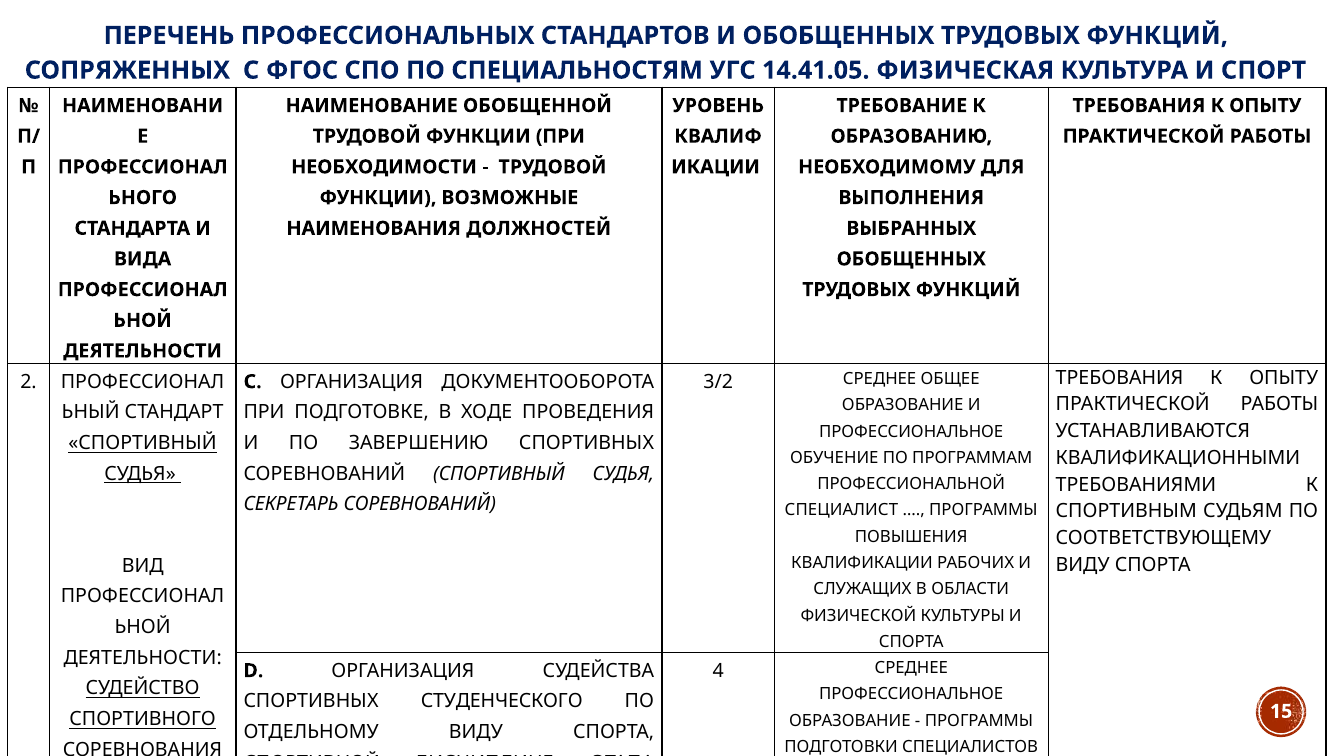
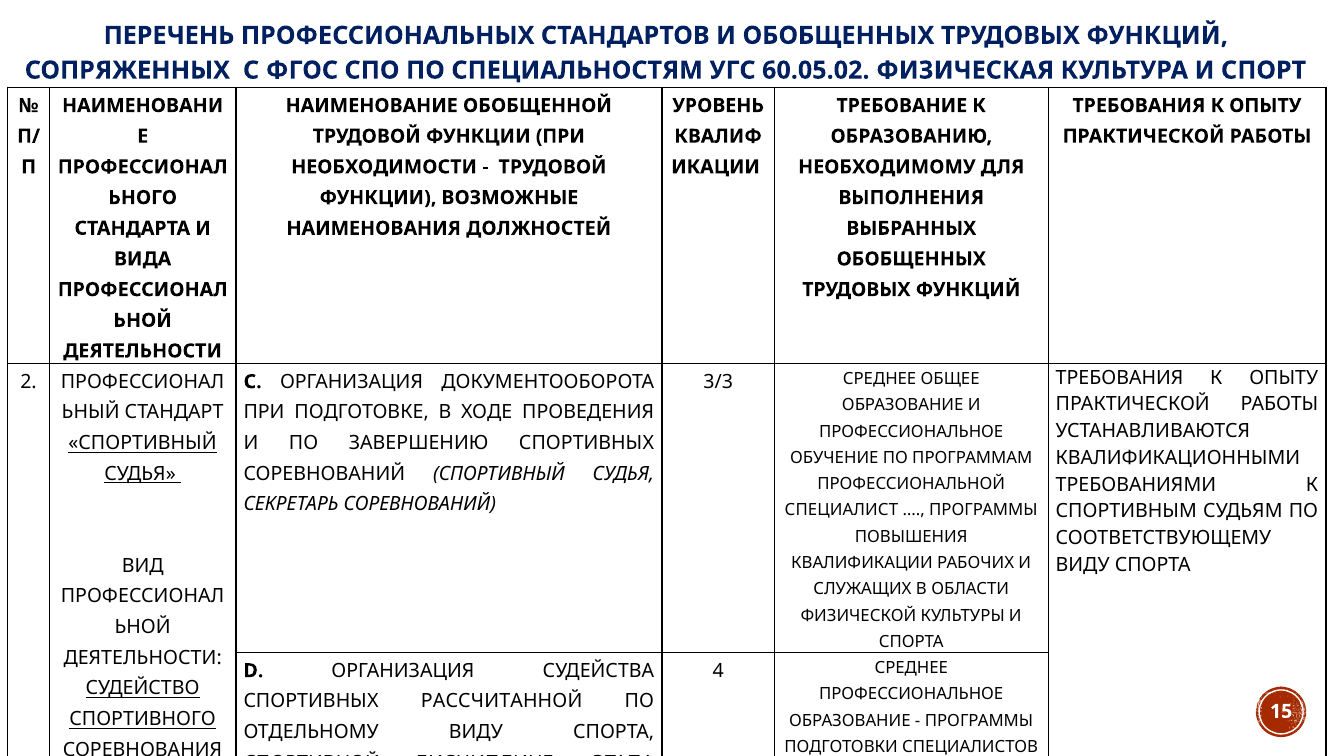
14.41.05: 14.41.05 -> 60.05.02
3/2: 3/2 -> 3/3
СТУДЕНЧЕСКОГО: СТУДЕНЧЕСКОГО -> РАССЧИТАННОЙ
